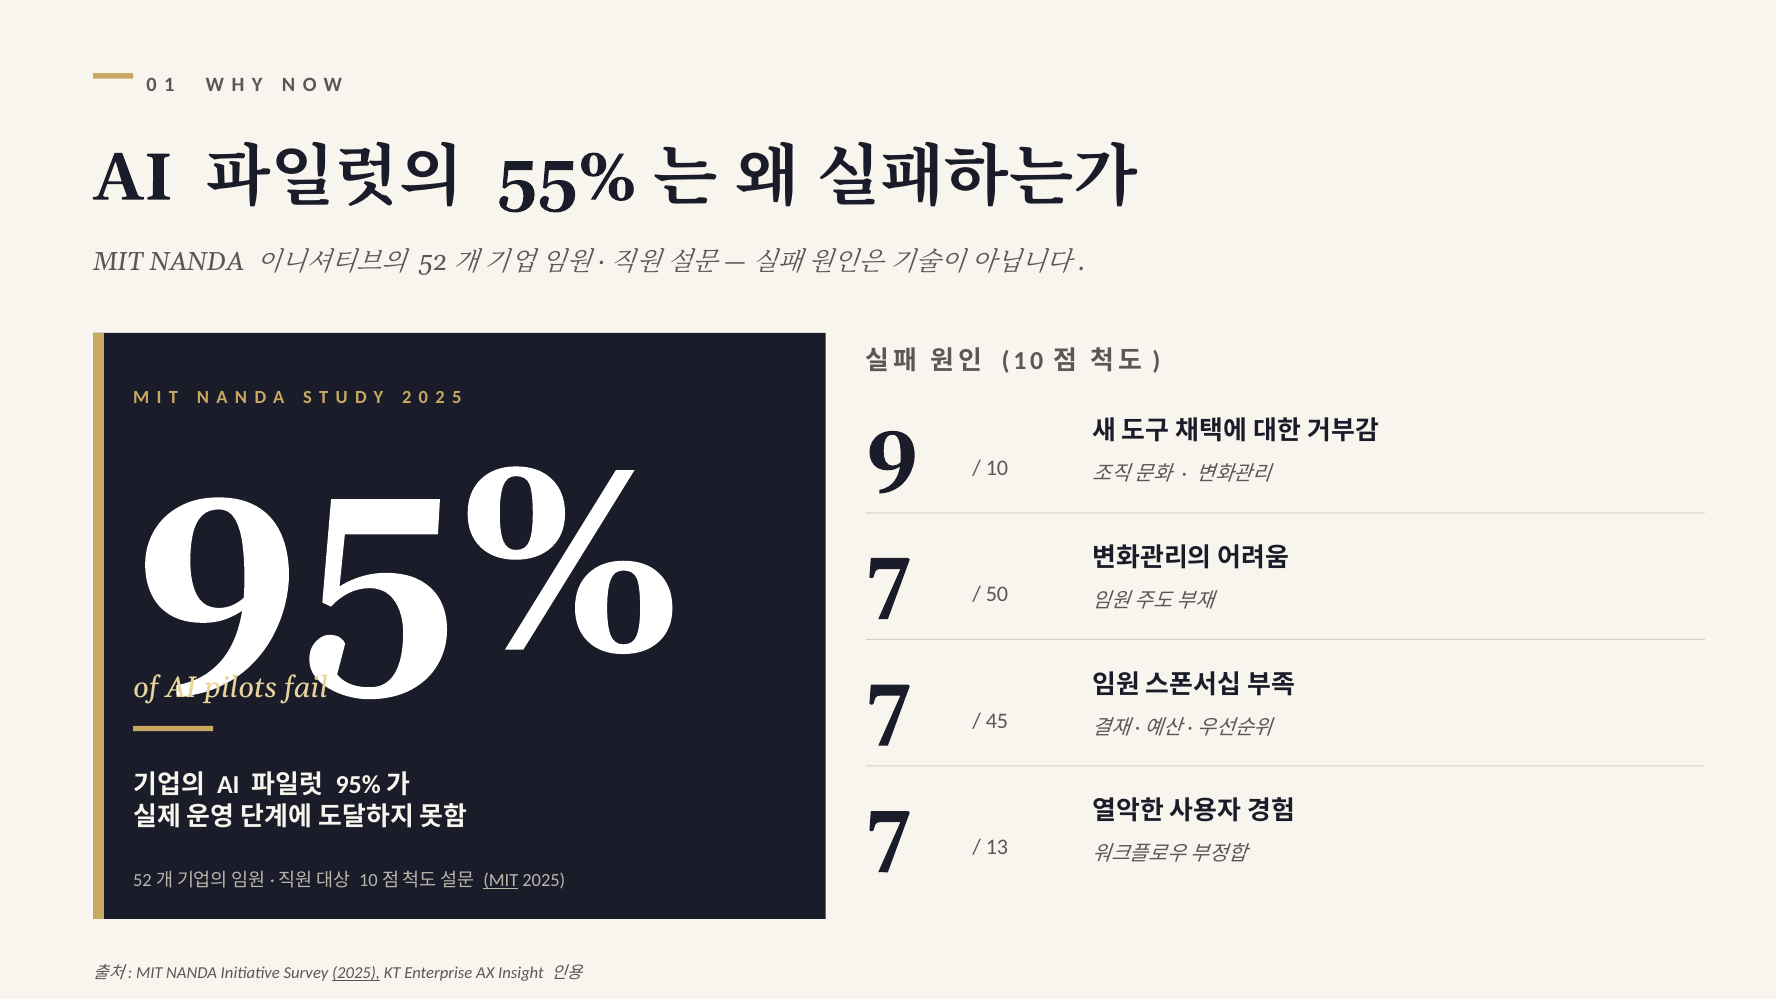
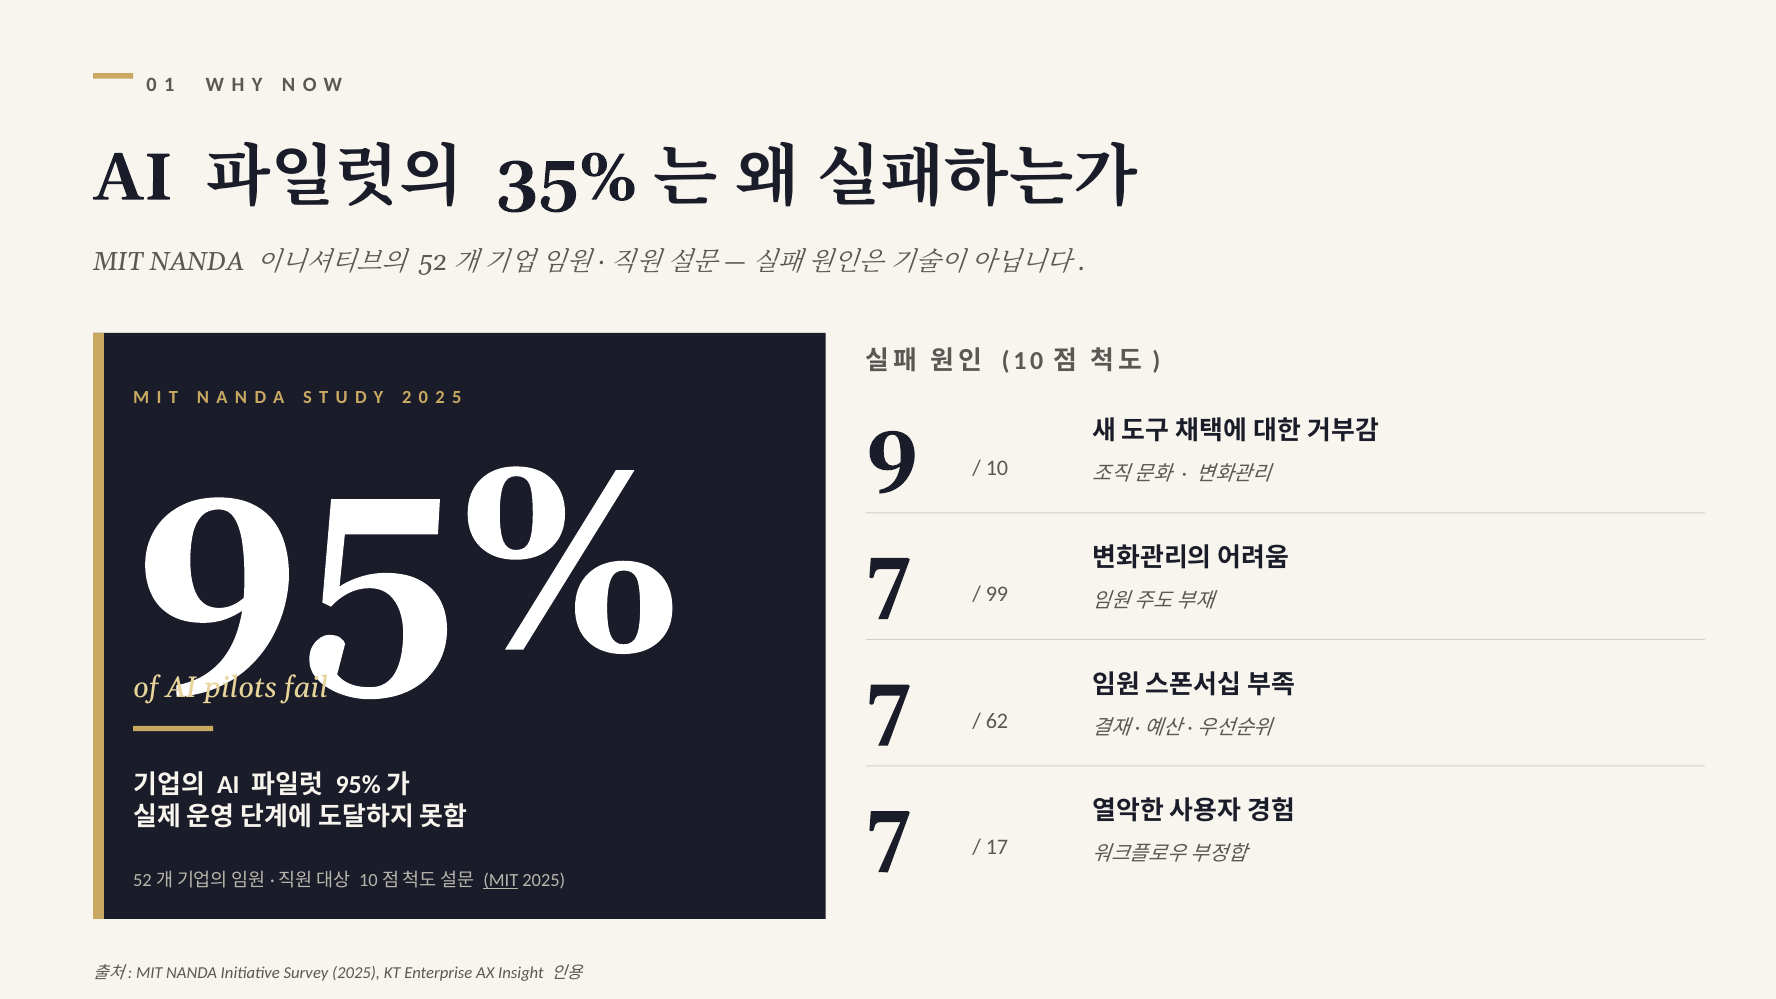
55%: 55% -> 35%
50: 50 -> 99
45: 45 -> 62
13: 13 -> 17
2025 at (356, 973) underline: present -> none
